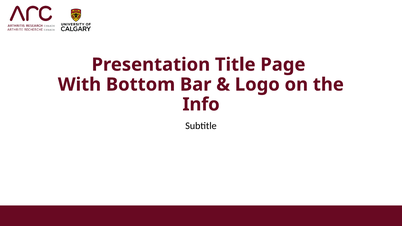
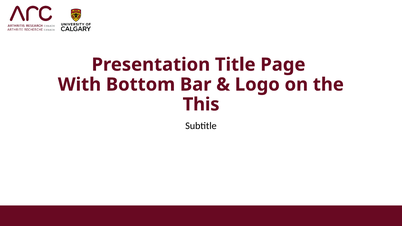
Info: Info -> This
